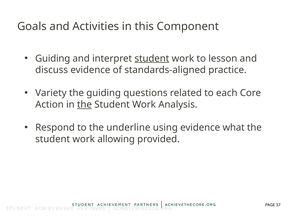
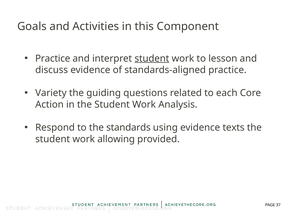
Guiding at (53, 58): Guiding -> Practice
the at (84, 105) underline: present -> none
underline: underline -> standards
what: what -> texts
